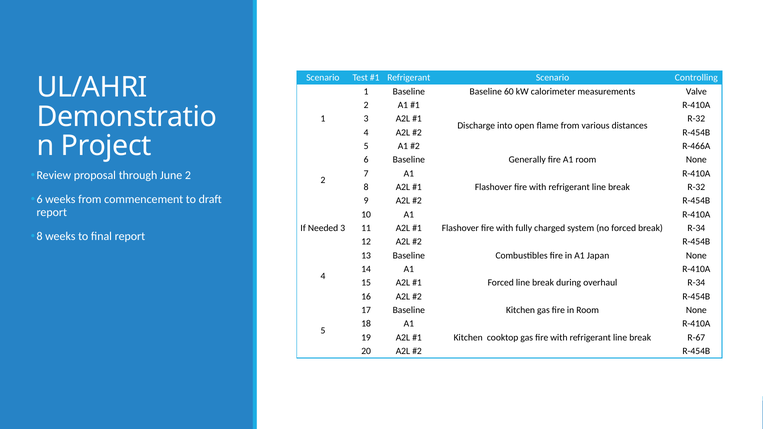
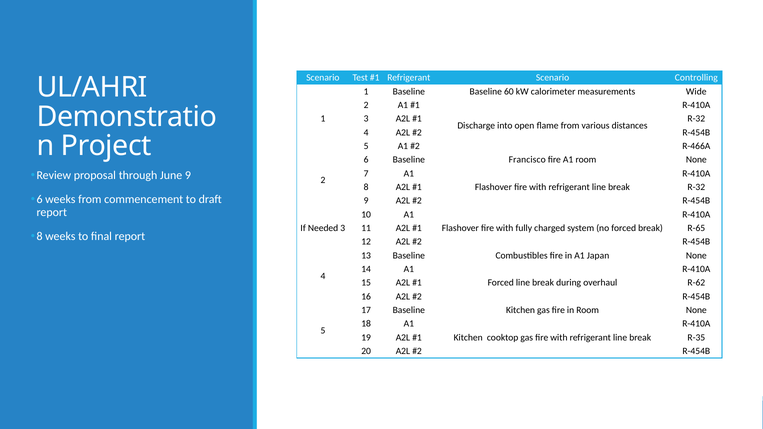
Valve: Valve -> Wide
Generally: Generally -> Francisco
June 2: 2 -> 9
R-34 at (696, 228): R-34 -> R-65
R-34 at (696, 283): R-34 -> R-62
R-67: R-67 -> R-35
